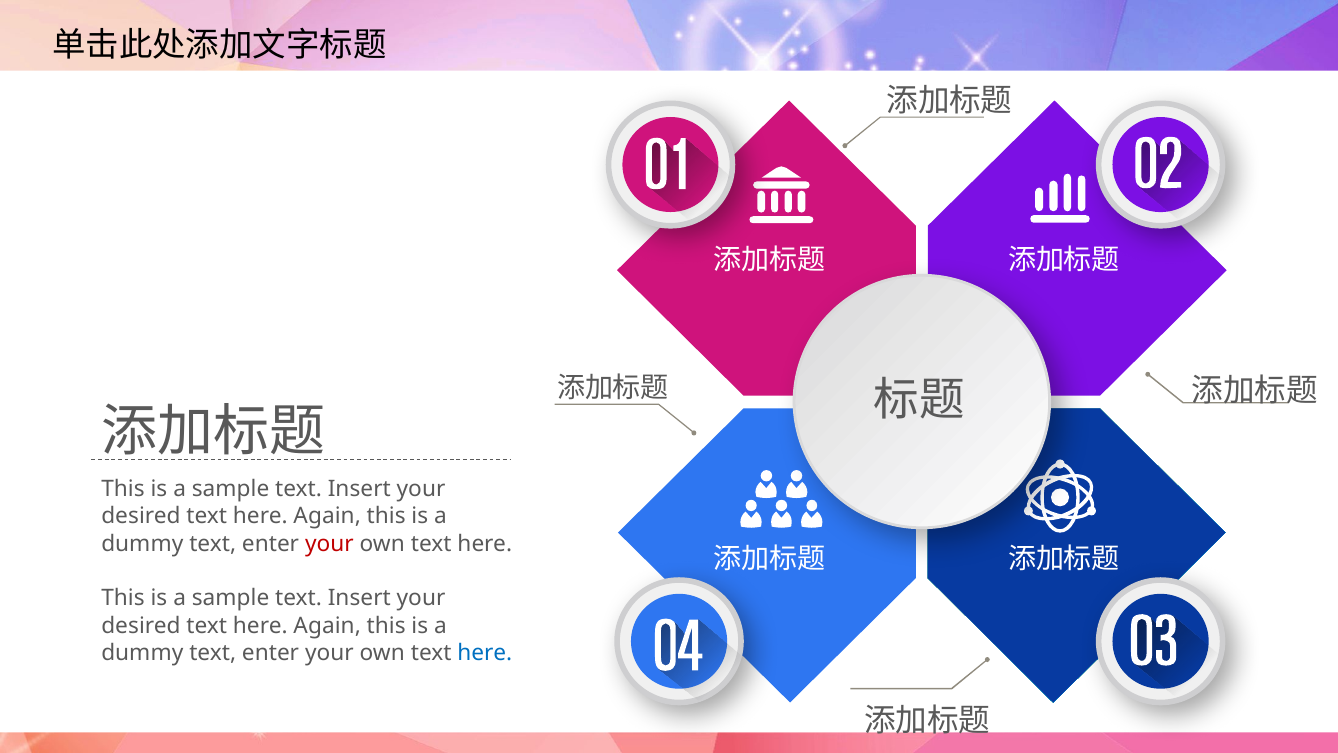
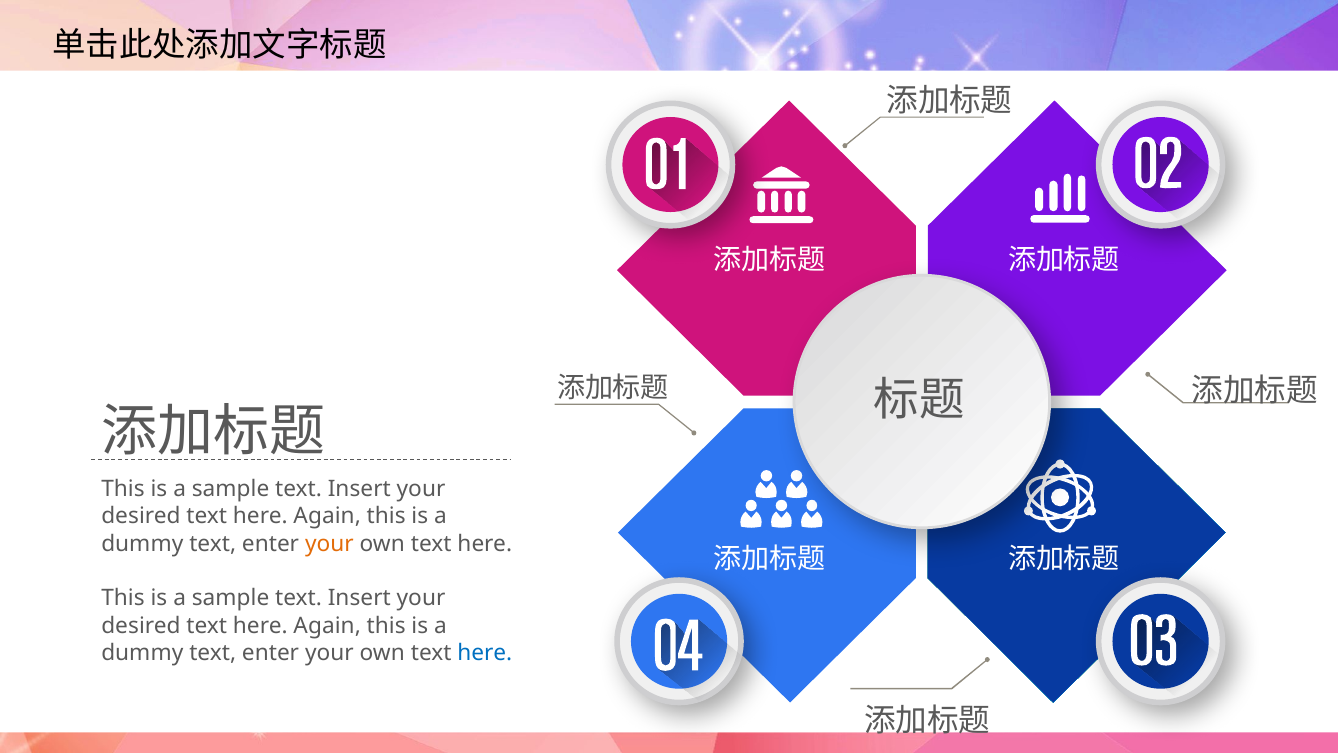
your at (329, 544) colour: red -> orange
